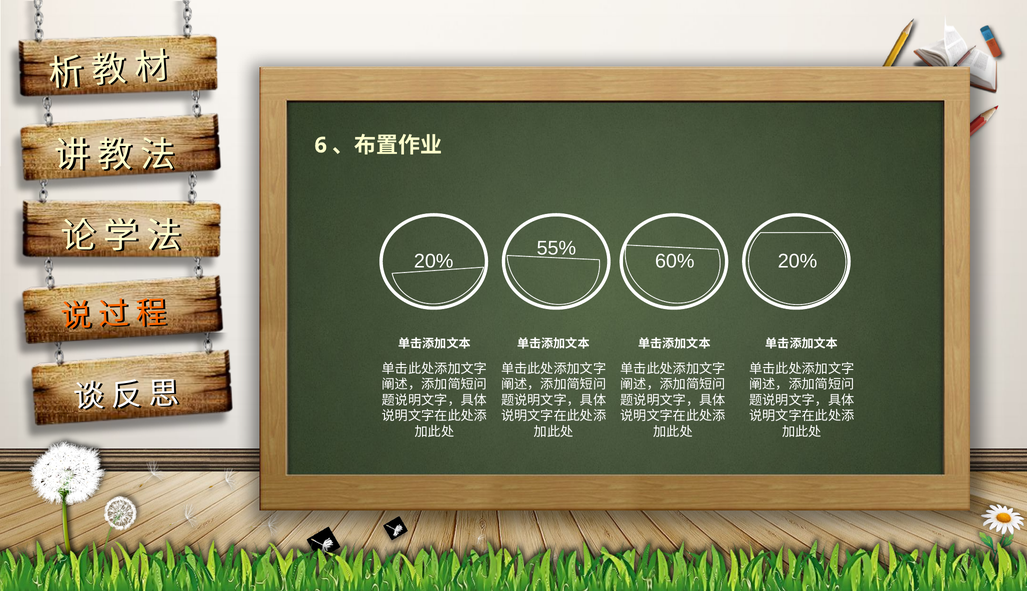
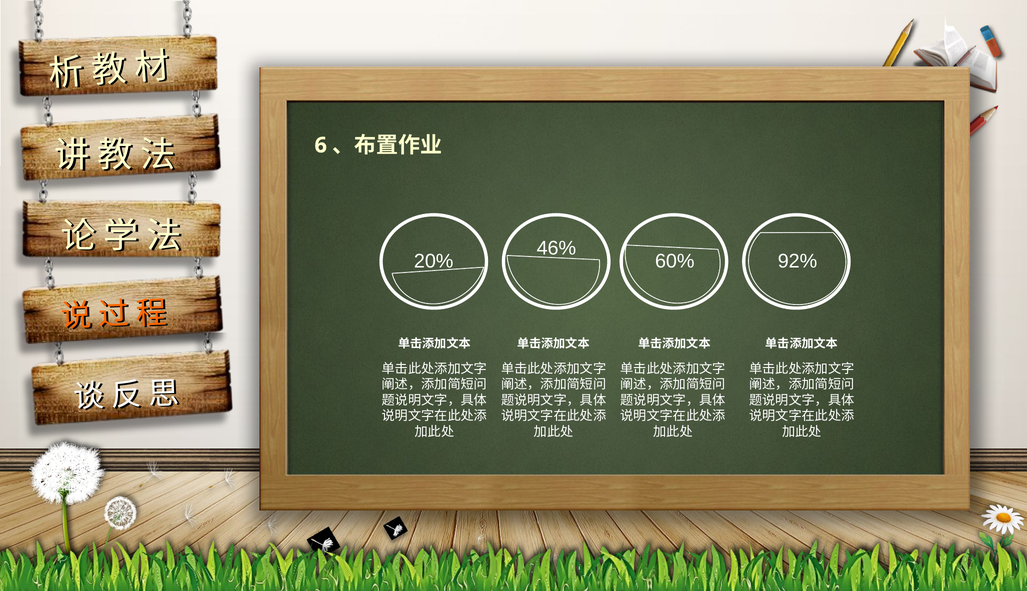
55%: 55% -> 46%
60% 20%: 20% -> 92%
